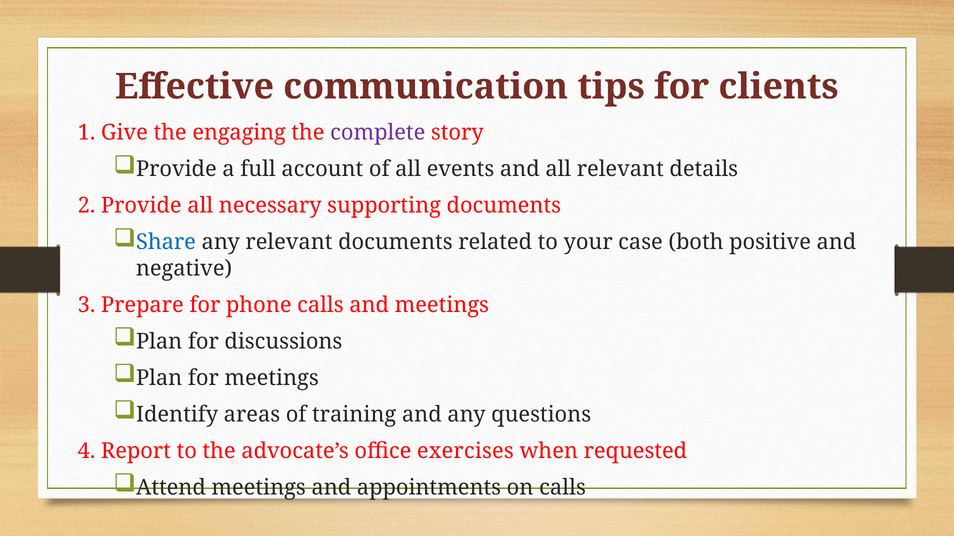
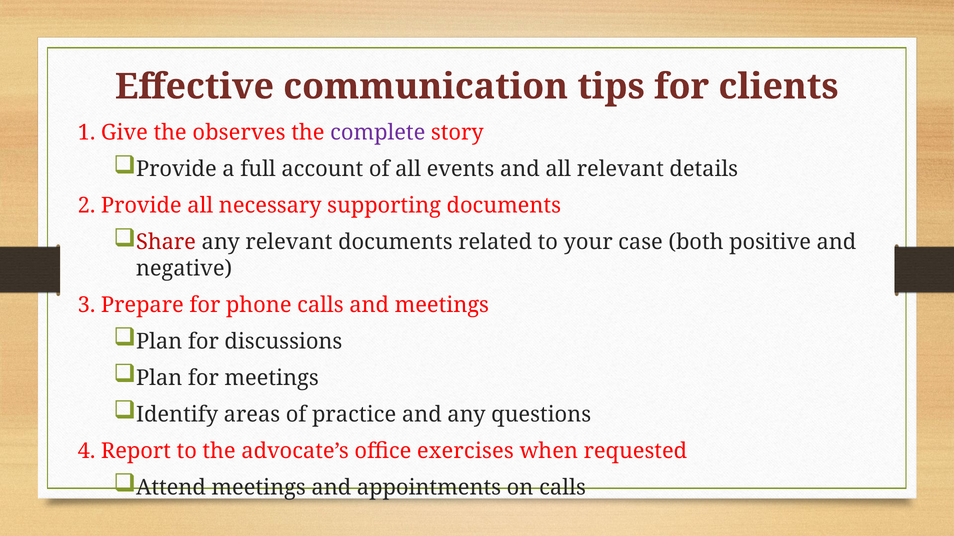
engaging: engaging -> observes
Share colour: blue -> red
training: training -> practice
